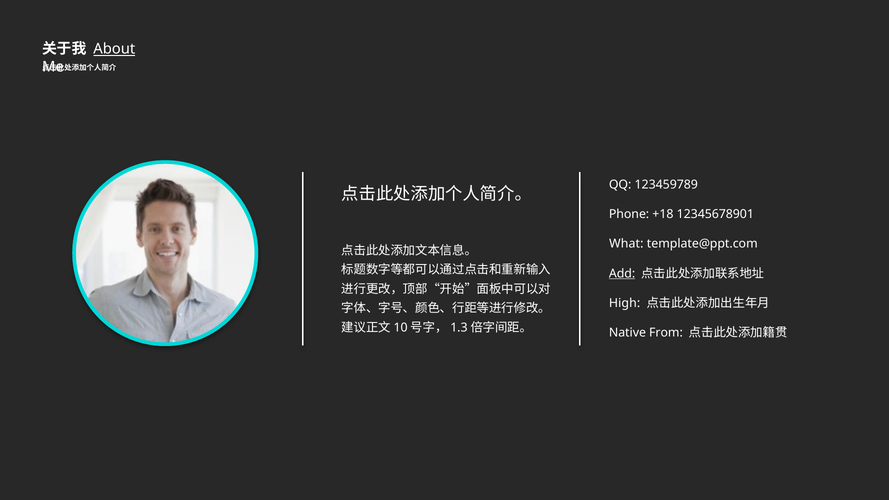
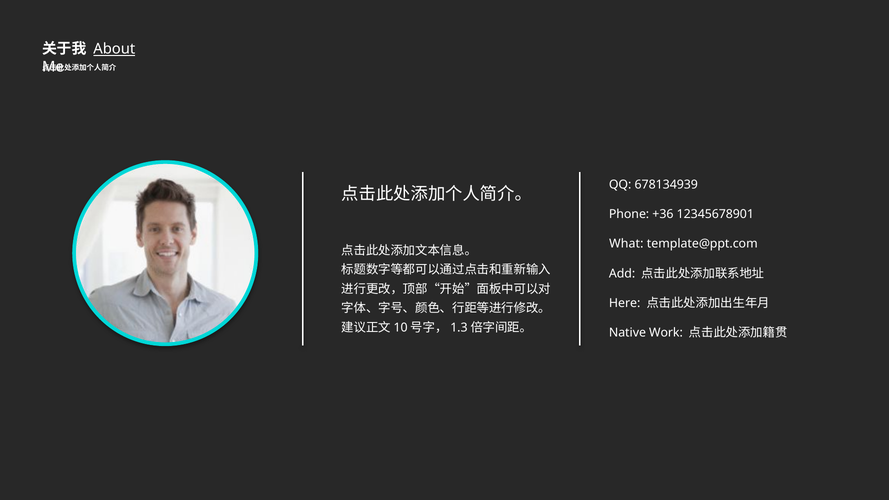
123459789: 123459789 -> 678134939
+18: +18 -> +36
Add underline: present -> none
High: High -> Here
From: From -> Work
